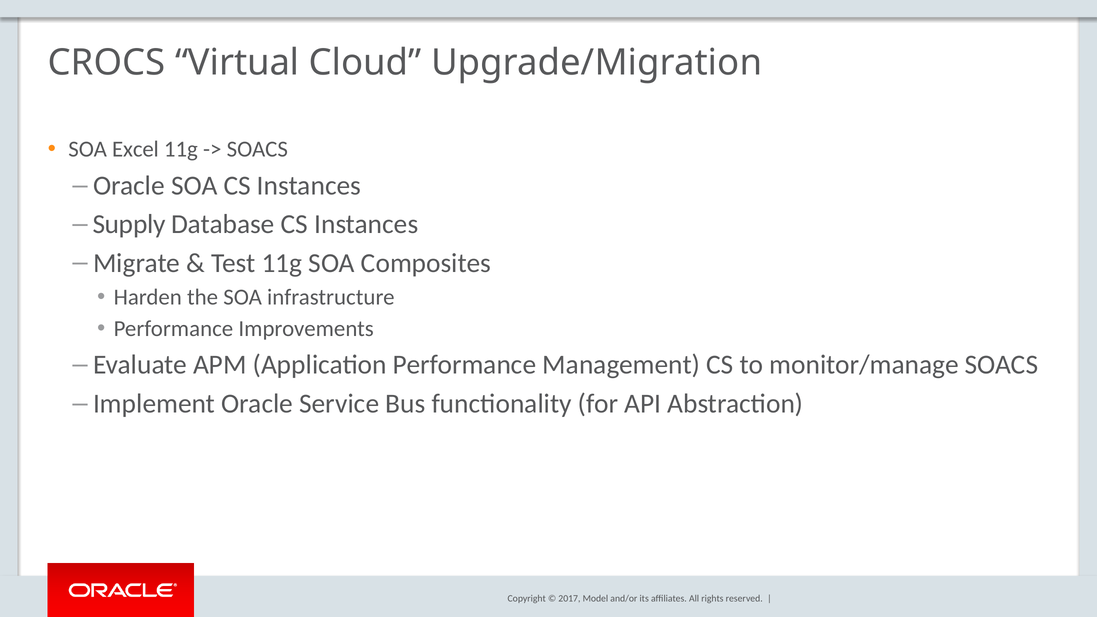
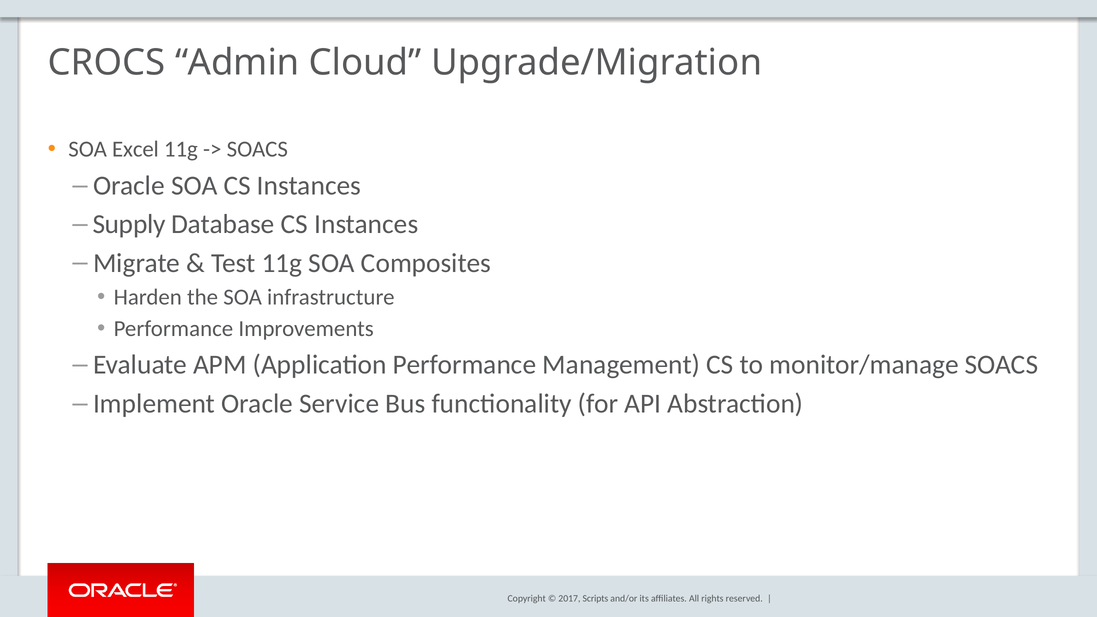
Virtual: Virtual -> Admin
Model: Model -> Scripts
